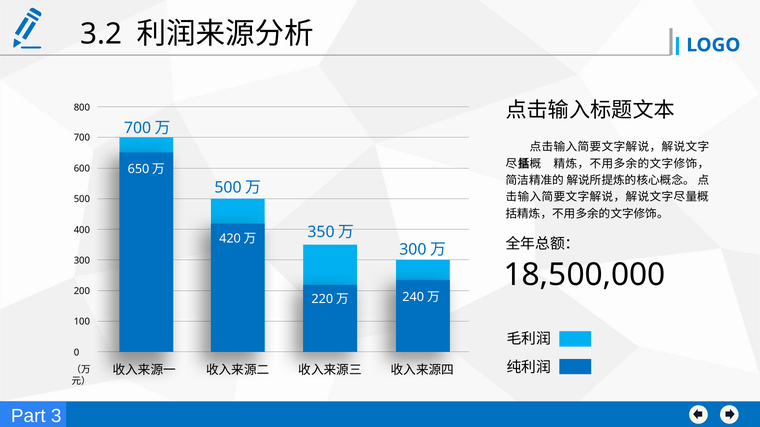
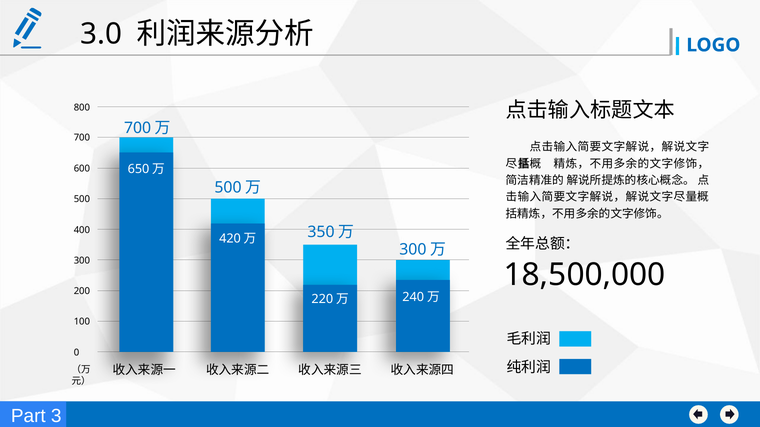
3.2: 3.2 -> 3.0
